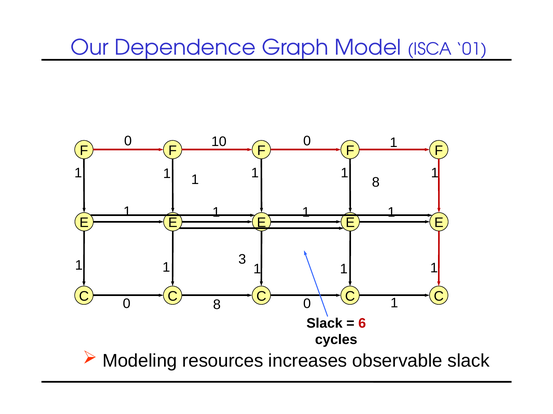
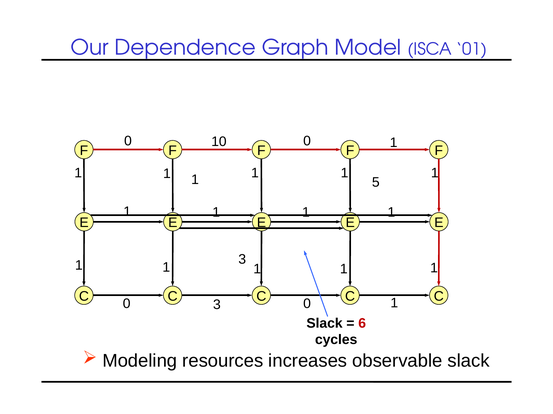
1 8: 8 -> 5
0 8: 8 -> 3
